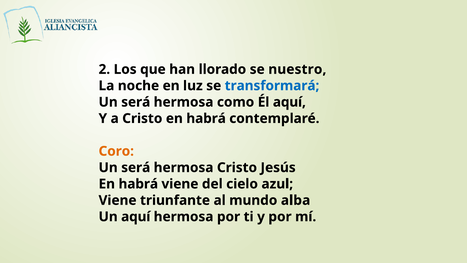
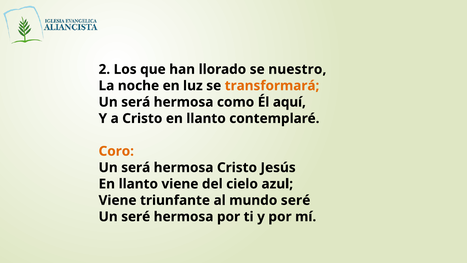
transformará colour: blue -> orange
Cristo en habrá: habrá -> llanto
habrá at (138, 184): habrá -> llanto
mundo alba: alba -> seré
Un aquí: aquí -> seré
